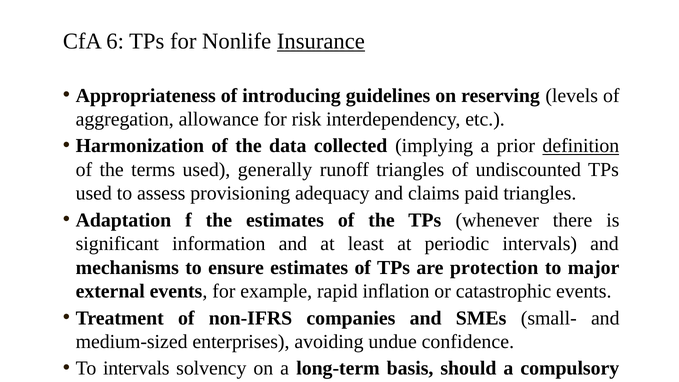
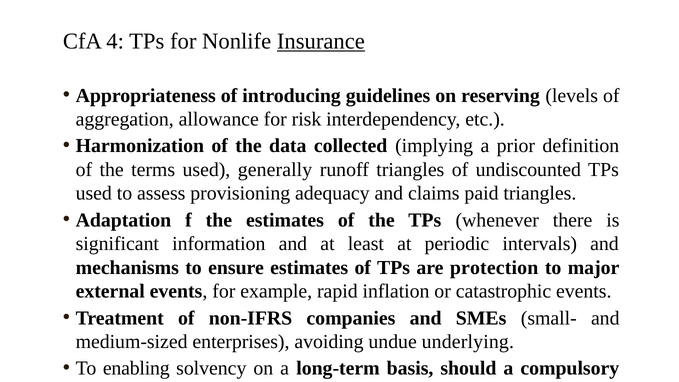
6: 6 -> 4
definition underline: present -> none
confidence: confidence -> underlying
To intervals: intervals -> enabling
